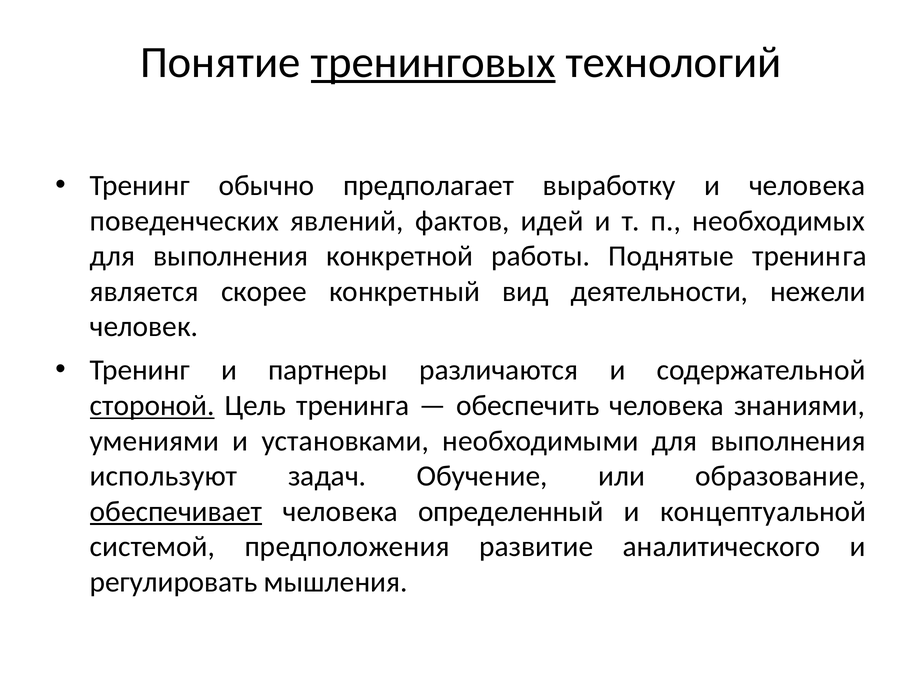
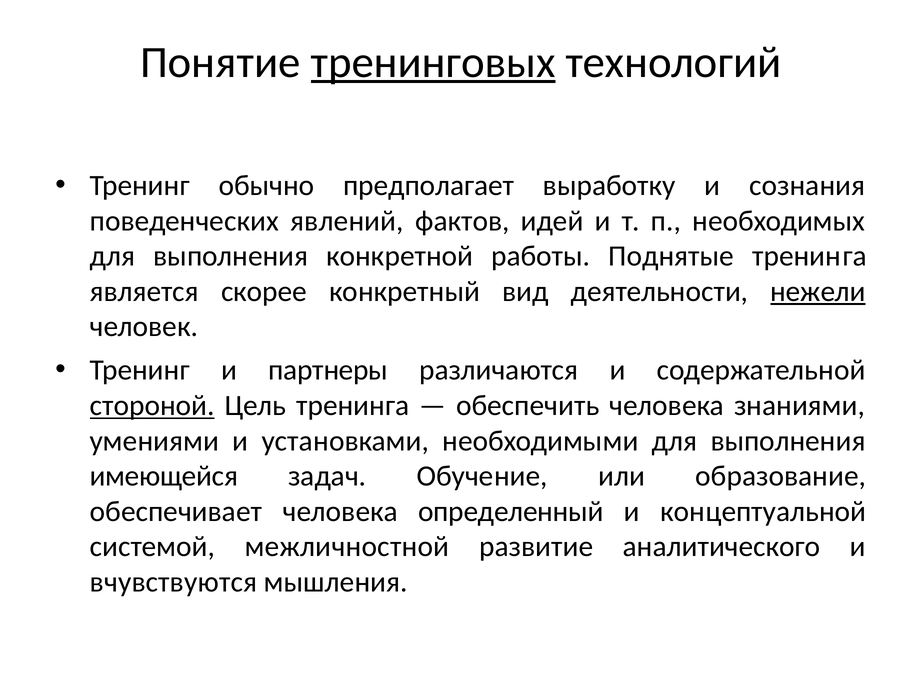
и человека: человека -> сознания
нежели underline: none -> present
используют: используют -> имеющейся
обеспечивает underline: present -> none
предположения: предположения -> межличностной
регулировать: регулировать -> вчувствуются
